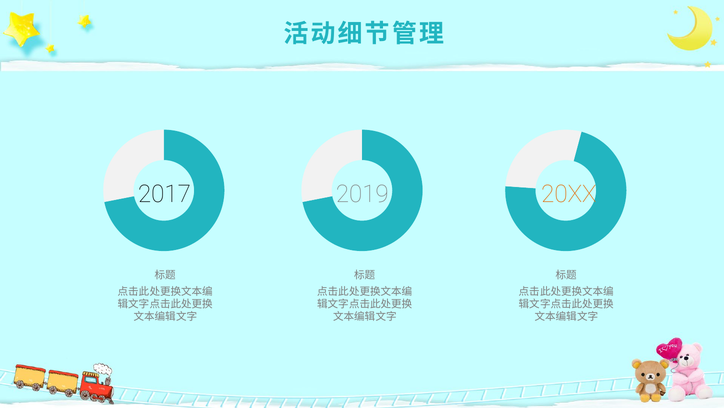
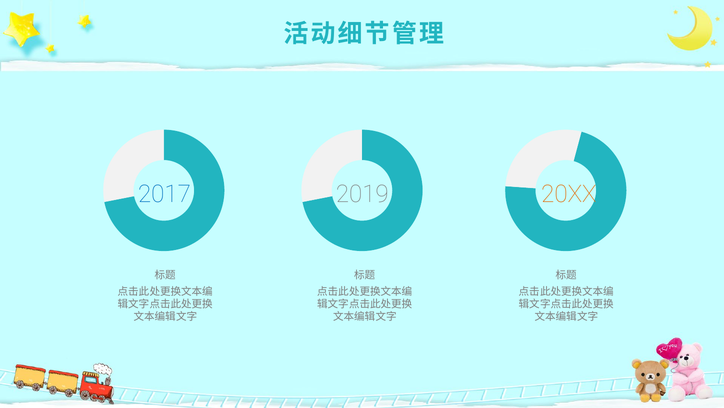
2017 colour: black -> blue
